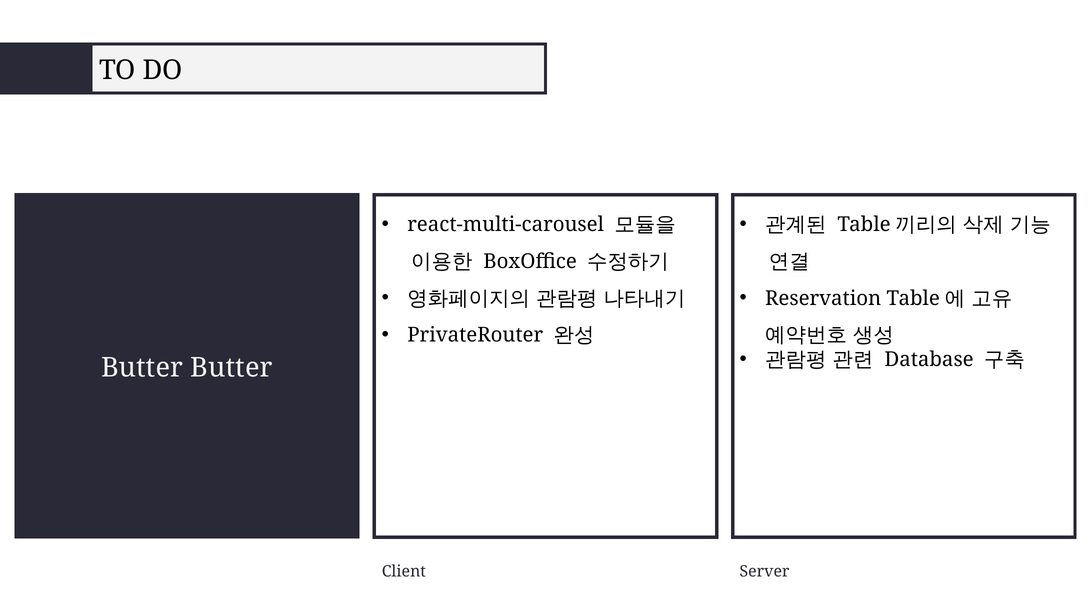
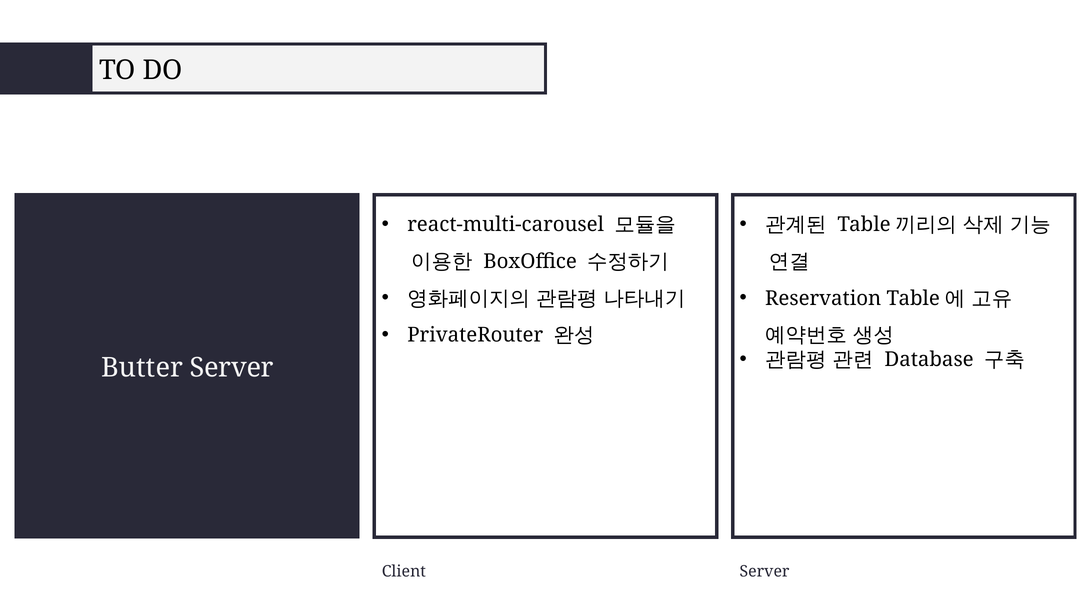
Butter Butter: Butter -> Server
